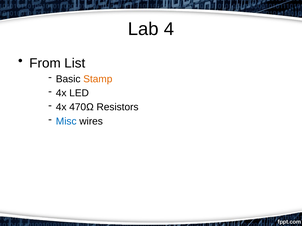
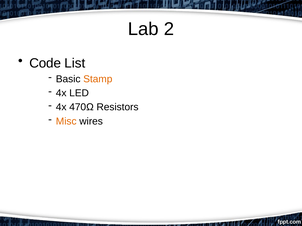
4: 4 -> 2
From: From -> Code
Misc colour: blue -> orange
